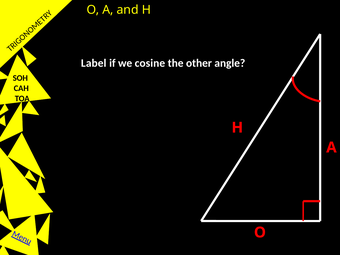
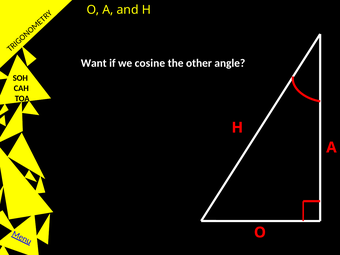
Label: Label -> Want
